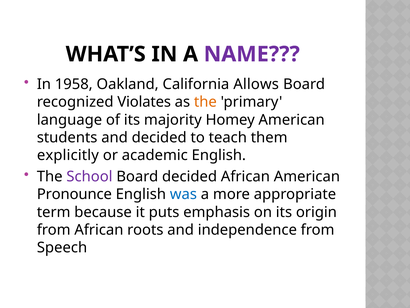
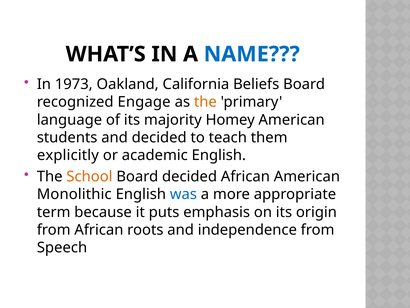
NAME colour: purple -> blue
1958: 1958 -> 1973
Allows: Allows -> Beliefs
Violates: Violates -> Engage
School colour: purple -> orange
Pronounce: Pronounce -> Monolithic
